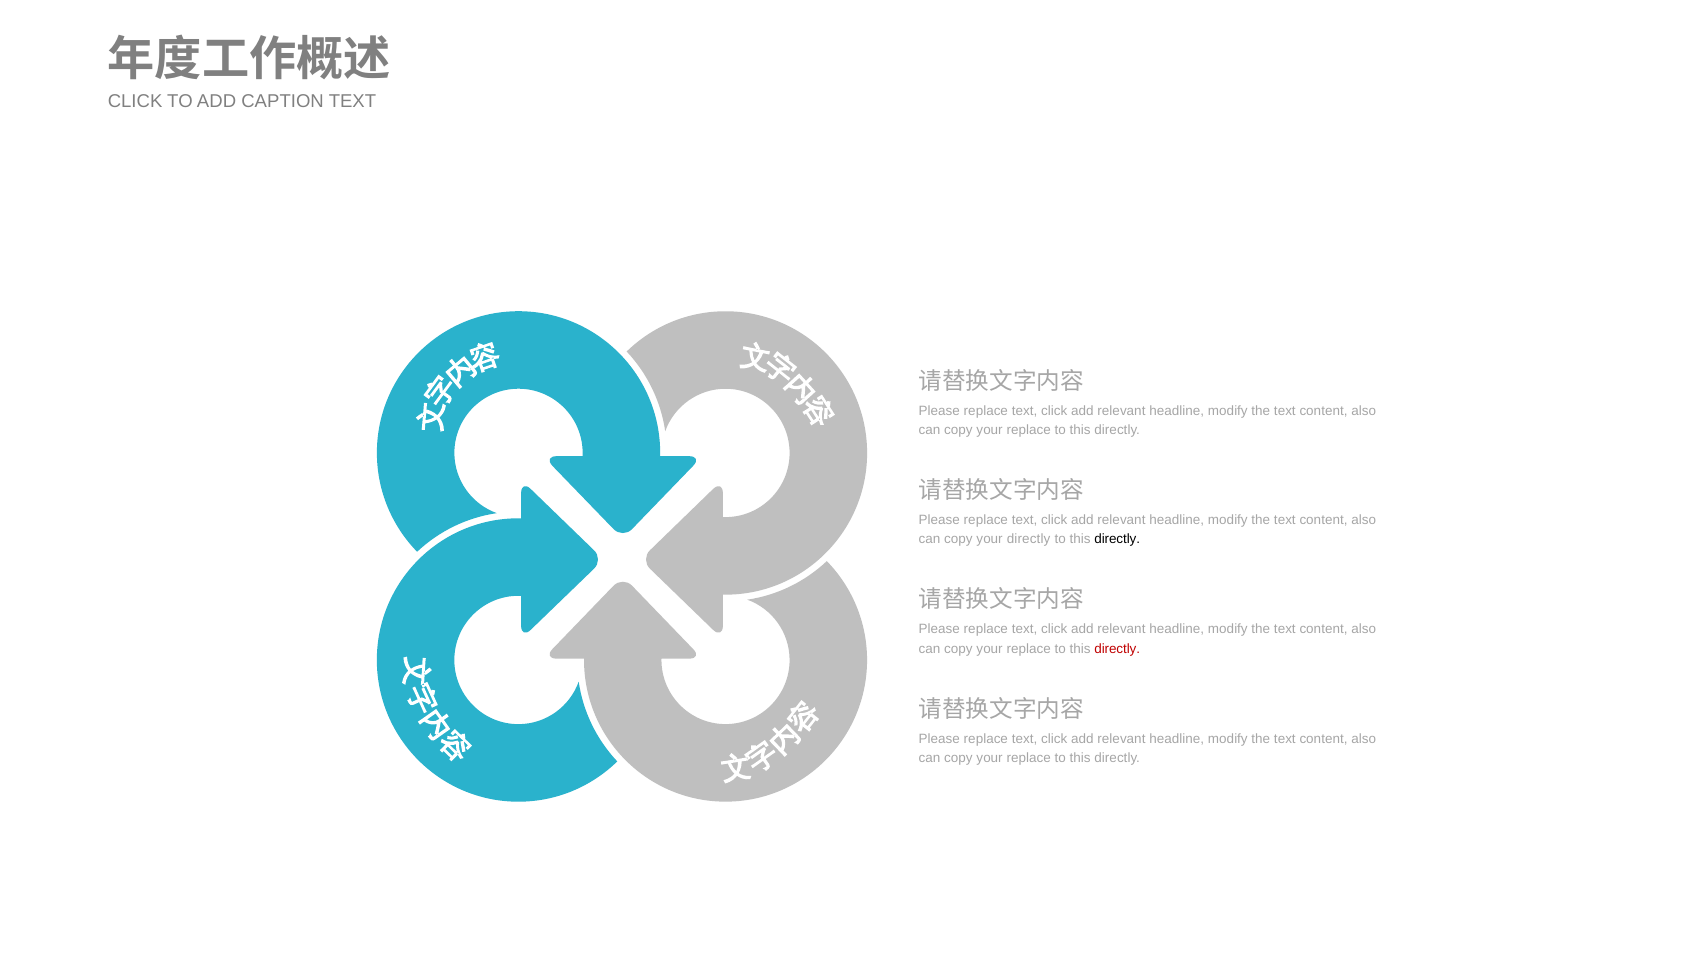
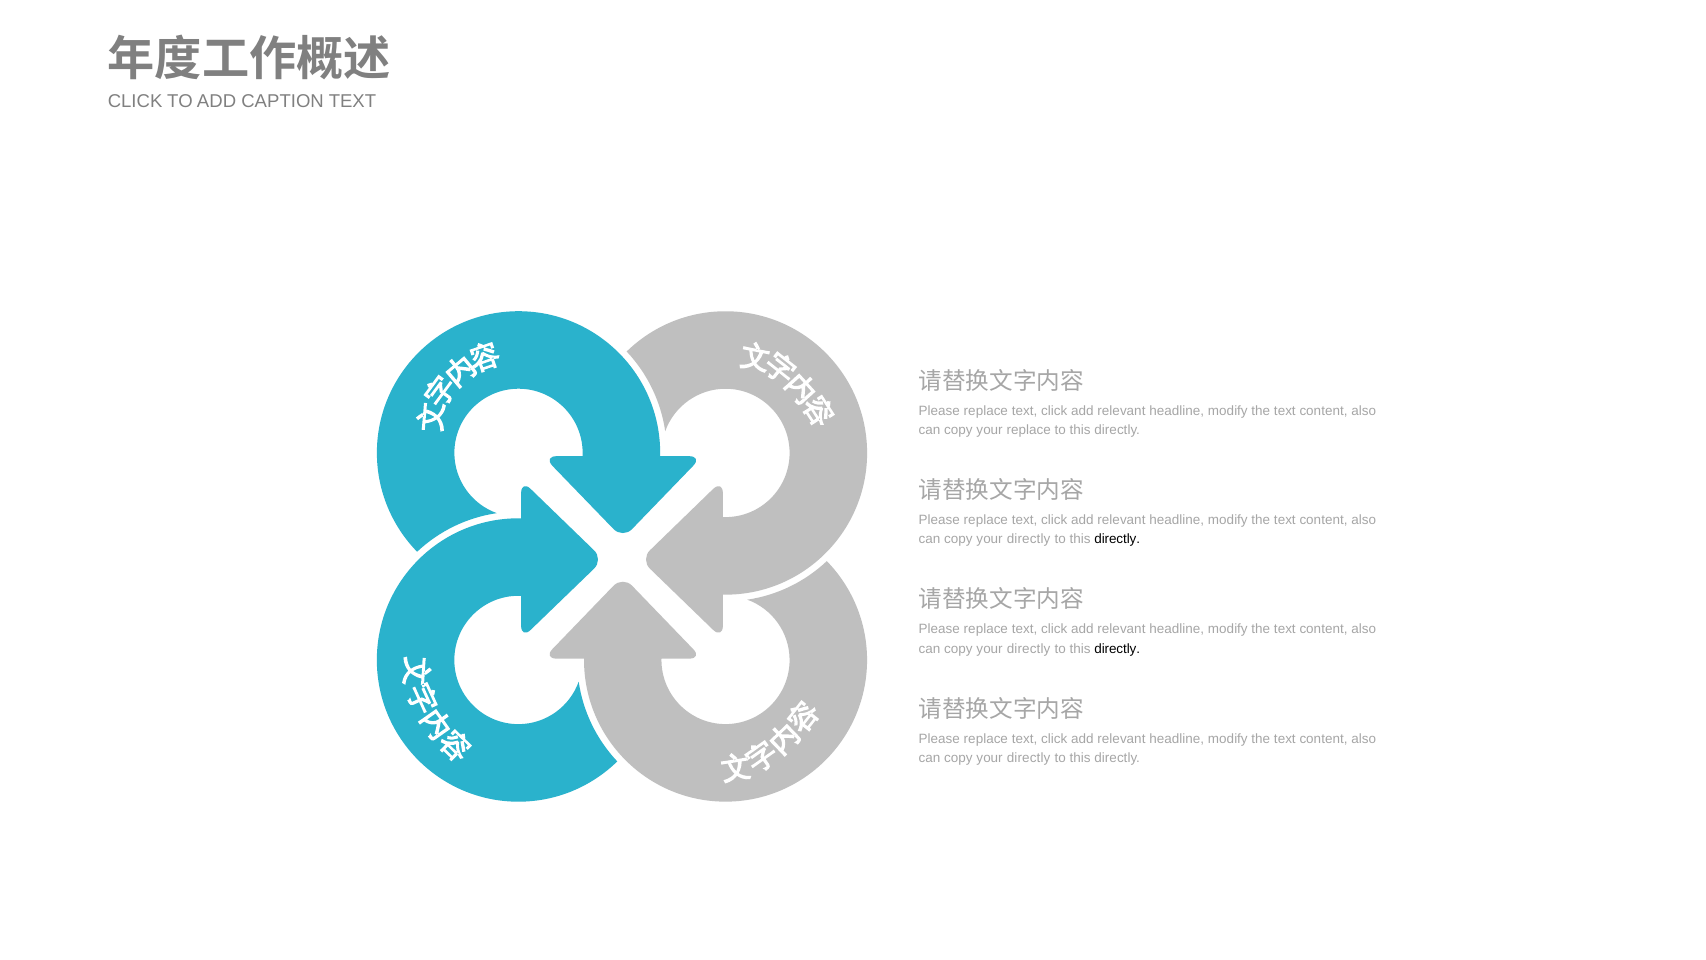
replace at (1029, 648): replace -> directly
directly at (1117, 648) colour: red -> black
replace at (1029, 758): replace -> directly
